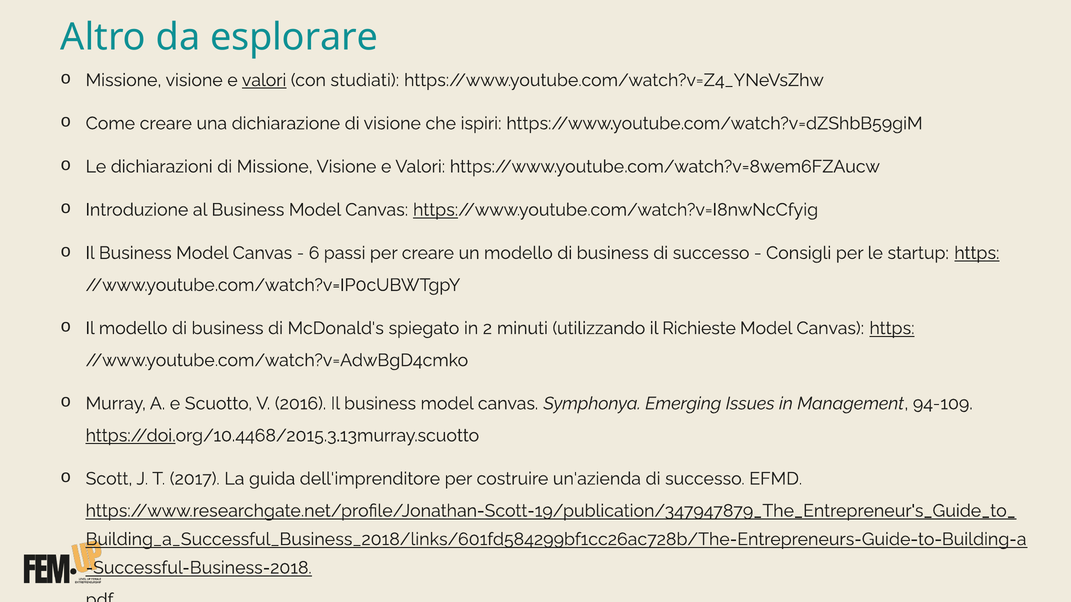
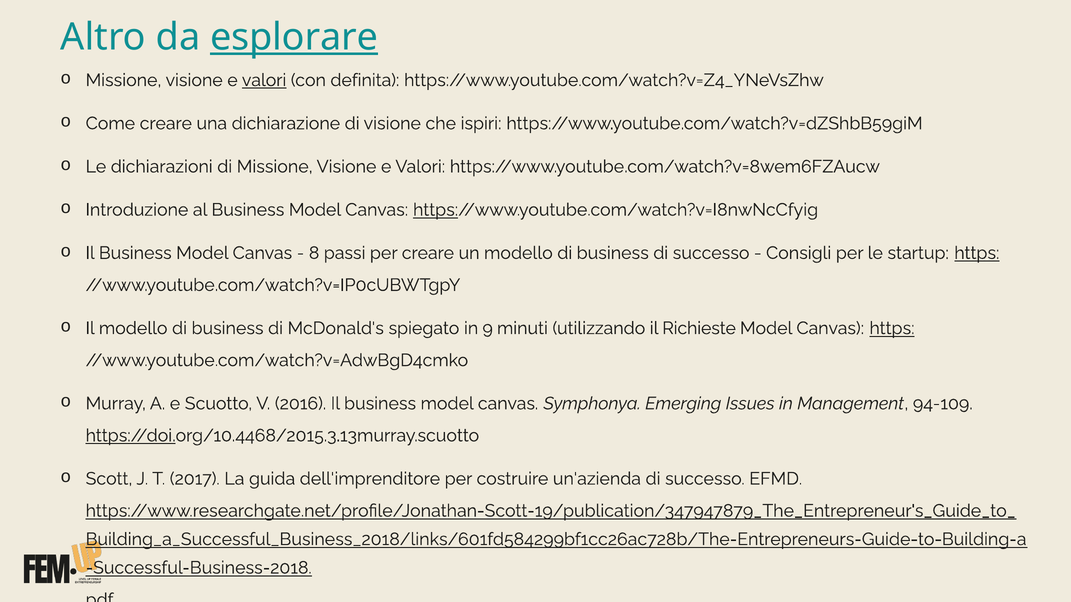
esplorare underline: none -> present
studiati: studiati -> definita
6: 6 -> 8
2: 2 -> 9
